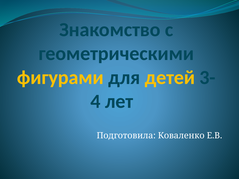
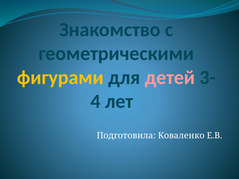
детей colour: yellow -> pink
